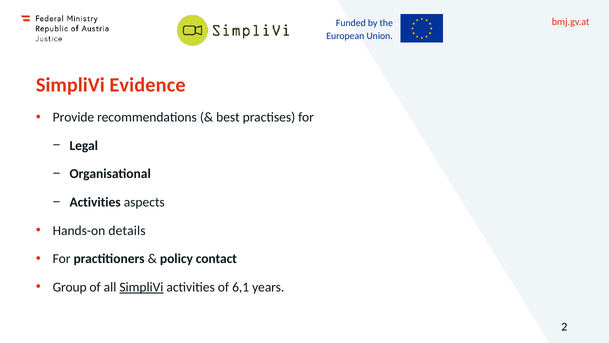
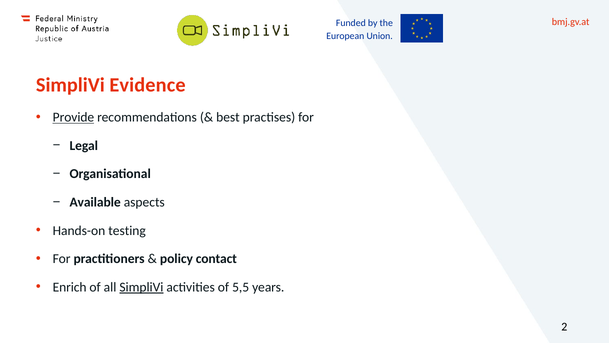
Provide underline: none -> present
Activities at (95, 202): Activities -> Available
details: details -> testing
Group: Group -> Enrich
6,1: 6,1 -> 5,5
